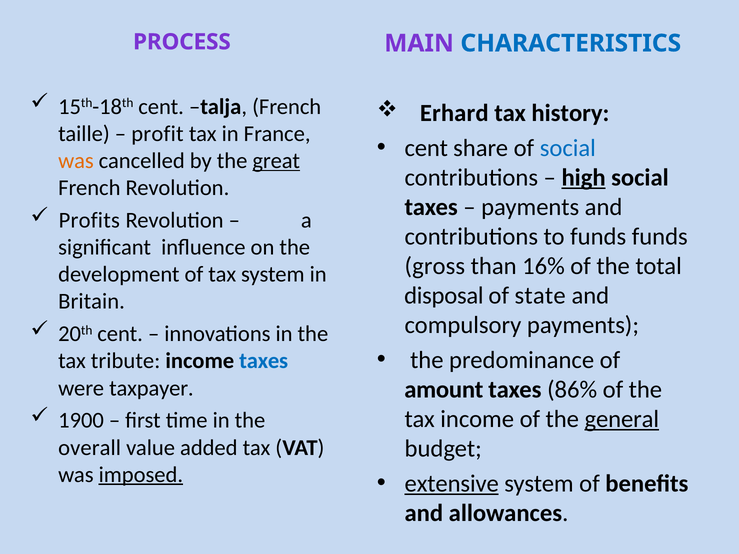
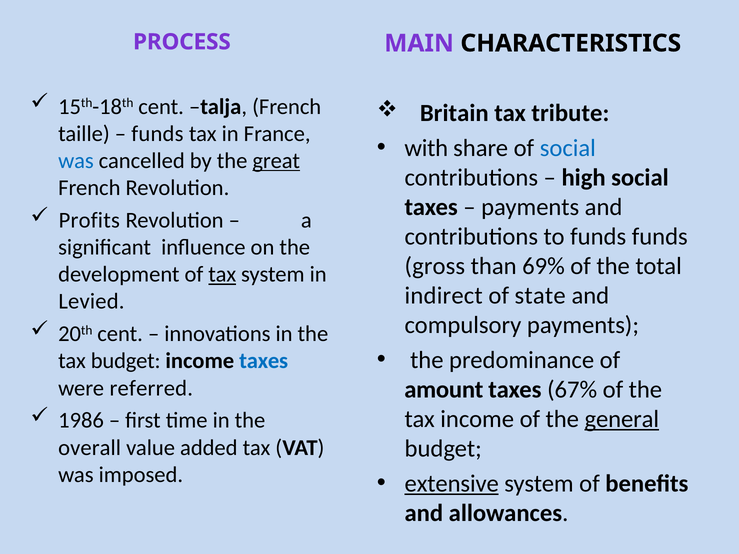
CHARACTERISTICS colour: blue -> black
Erhard: Erhard -> Britain
history: history -> tribute
profit at (157, 134): profit -> funds
cent at (426, 148): cent -> with
was at (76, 161) colour: orange -> blue
high underline: present -> none
16%: 16% -> 69%
tax at (222, 275) underline: none -> present
disposal: disposal -> indirect
Britain: Britain -> Levied
tax tribute: tribute -> budget
taxpayer: taxpayer -> referred
86%: 86% -> 67%
1900: 1900 -> 1986
imposed underline: present -> none
